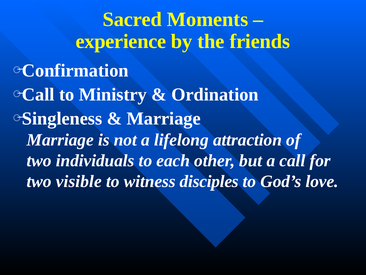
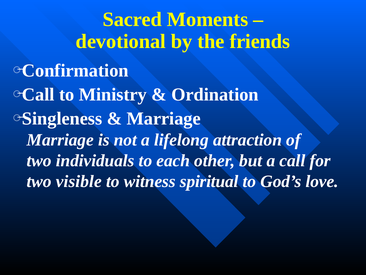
experience: experience -> devotional
disciples: disciples -> spiritual
